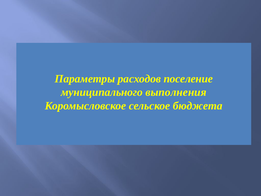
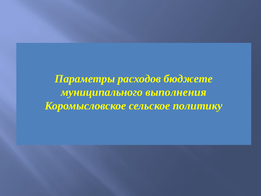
поселение: поселение -> бюджете
бюджета: бюджета -> политику
